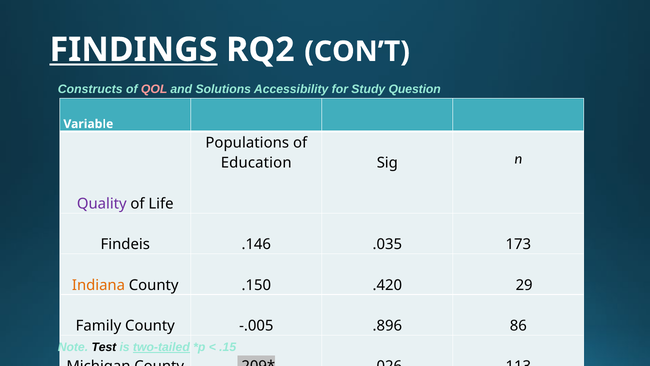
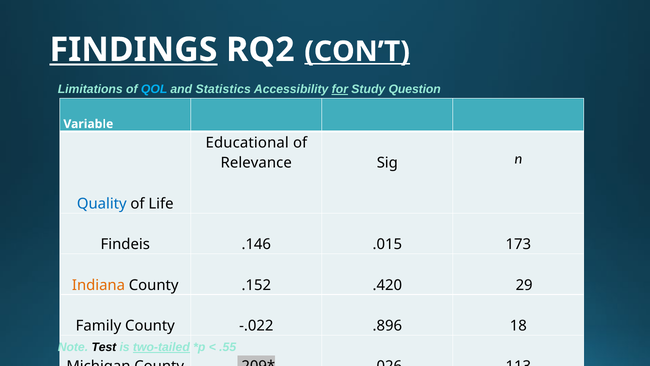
CON’T underline: none -> present
Constructs: Constructs -> Limitations
QOL colour: pink -> light blue
Solutions: Solutions -> Statistics
for underline: none -> present
Populations: Populations -> Educational
Education: Education -> Relevance
Quality colour: purple -> blue
.035: .035 -> .015
.150: .150 -> .152
-.005: -.005 -> -.022
86: 86 -> 18
.15: .15 -> .55
